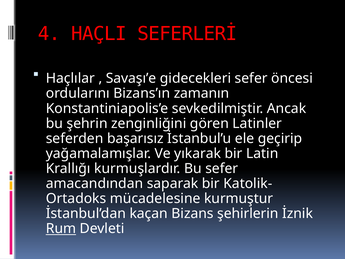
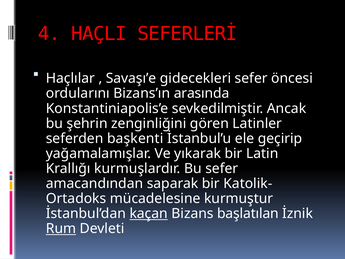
zamanın: zamanın -> arasında
başarısız: başarısız -> başkenti
kaçan underline: none -> present
şehirlerin: şehirlerin -> başlatılan
